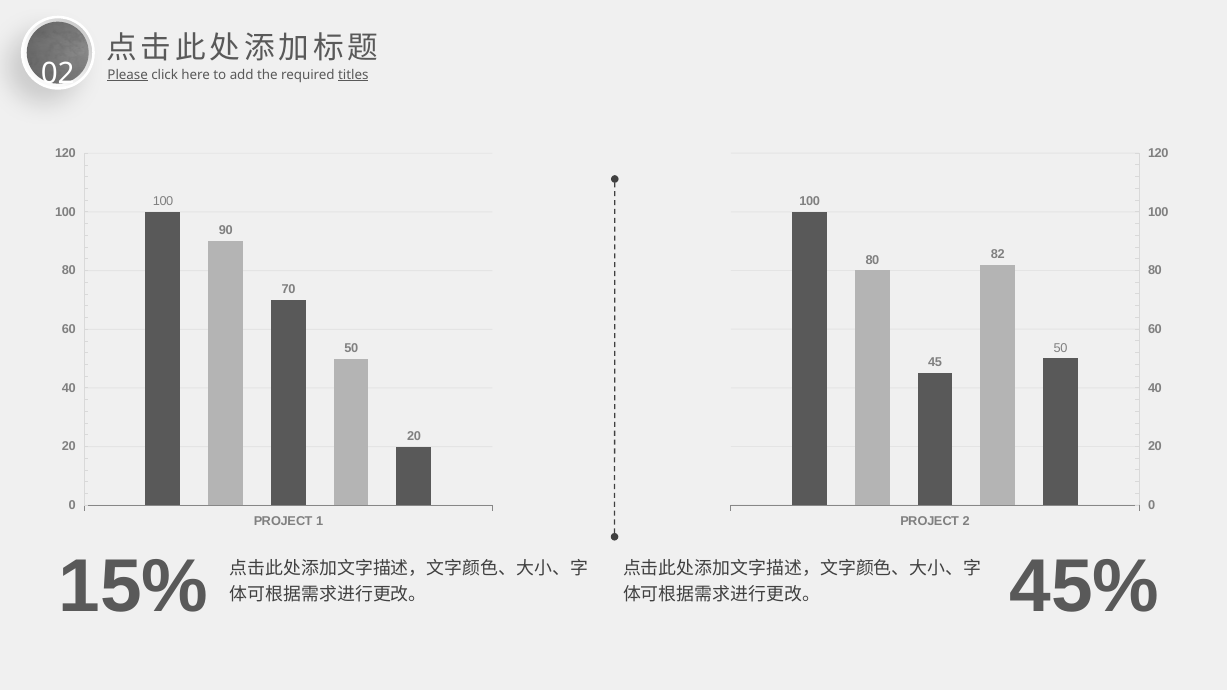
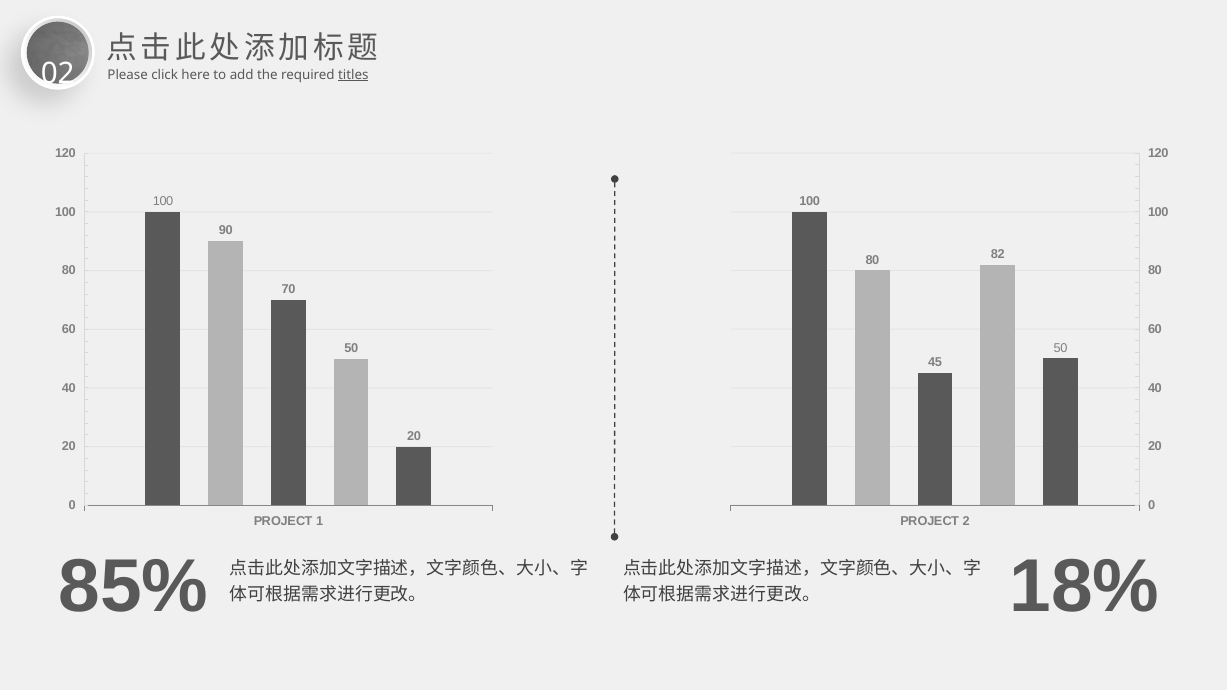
Please underline: present -> none
15%: 15% -> 85%
45%: 45% -> 18%
